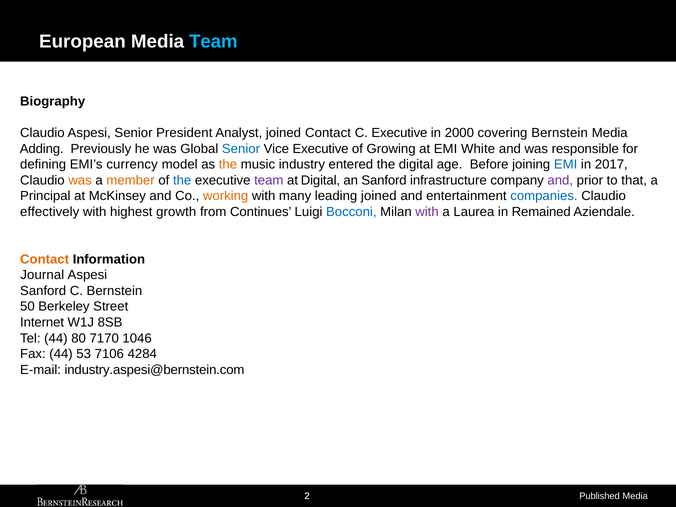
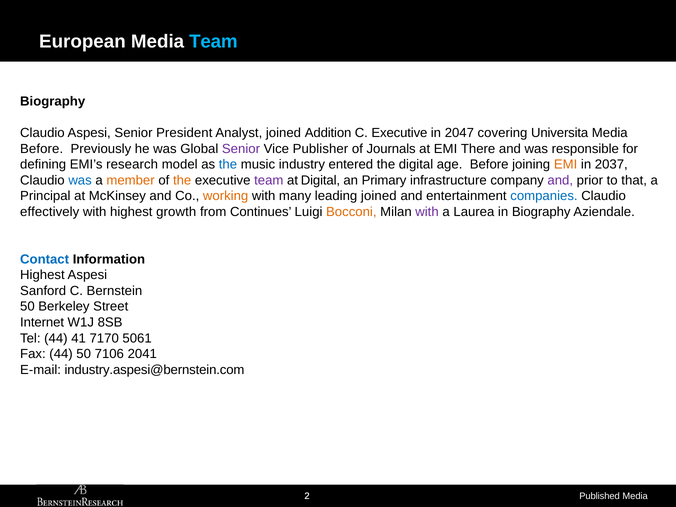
joined Contact: Contact -> Addition
2000: 2000 -> 2047
covering Bernstein: Bernstein -> Universita
Adding at (42, 149): Adding -> Before
Senior at (241, 149) colour: blue -> purple
Vice Executive: Executive -> Publisher
Growing: Growing -> Journals
White: White -> There
currency: currency -> research
the at (228, 165) colour: orange -> blue
EMI at (566, 165) colour: blue -> orange
2017: 2017 -> 2037
was at (80, 180) colour: orange -> blue
the at (182, 180) colour: blue -> orange
an Sanford: Sanford -> Primary
Bocconi colour: blue -> orange
in Remained: Remained -> Biography
Contact at (45, 259) colour: orange -> blue
Journal at (42, 275): Journal -> Highest
80: 80 -> 41
1046: 1046 -> 5061
44 53: 53 -> 50
4284: 4284 -> 2041
